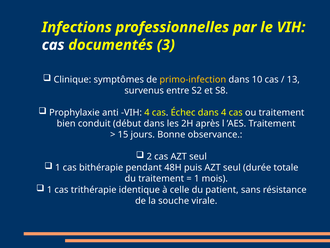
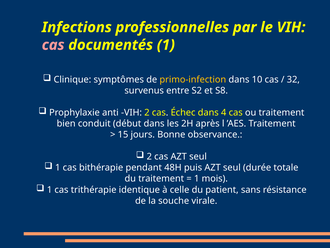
cas at (53, 45) colour: white -> pink
documentés 3: 3 -> 1
13: 13 -> 32
VIH 4: 4 -> 2
